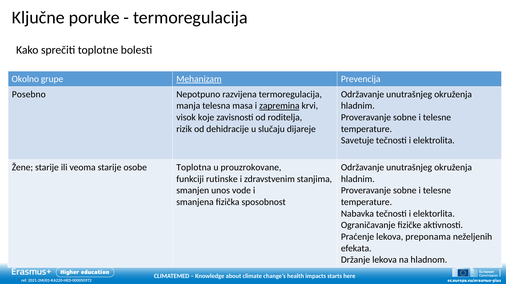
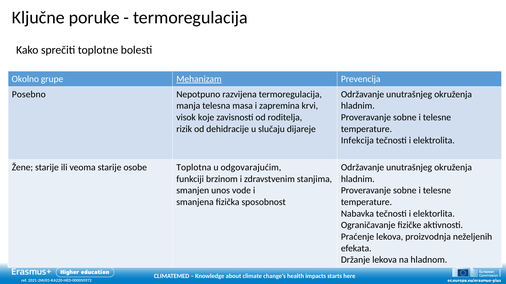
zapremina underline: present -> none
Savetuje: Savetuje -> Infekcija
prouzrokovane: prouzrokovane -> odgovarajućim
rutinske: rutinske -> brzinom
preponama: preponama -> proizvodnja
